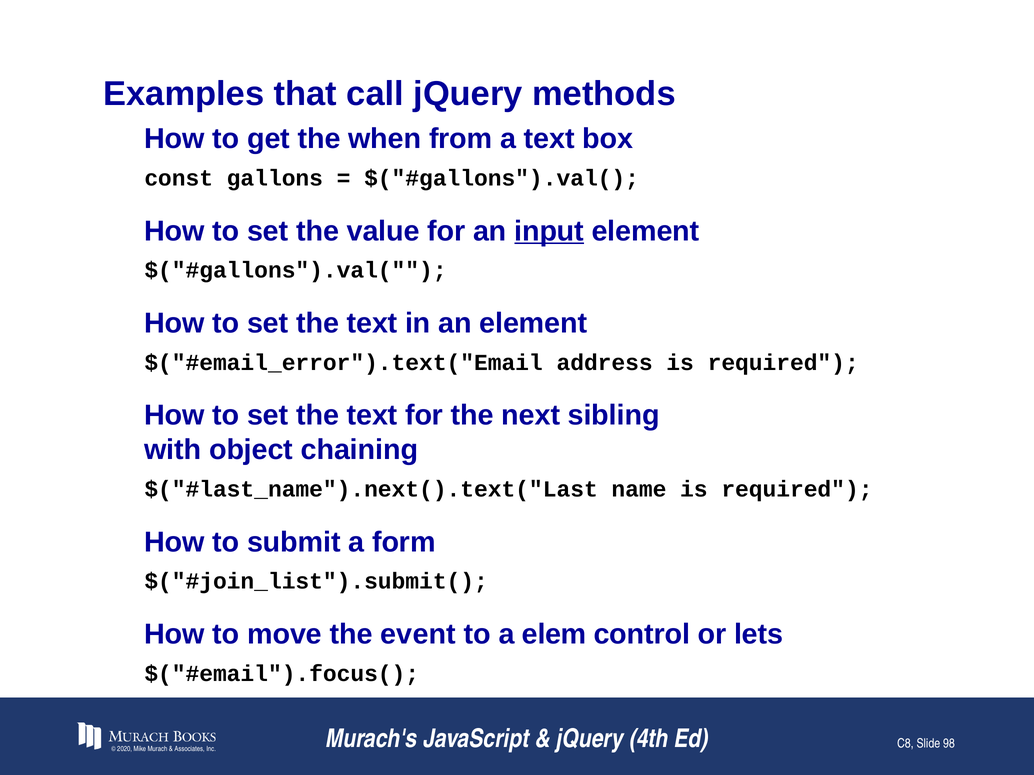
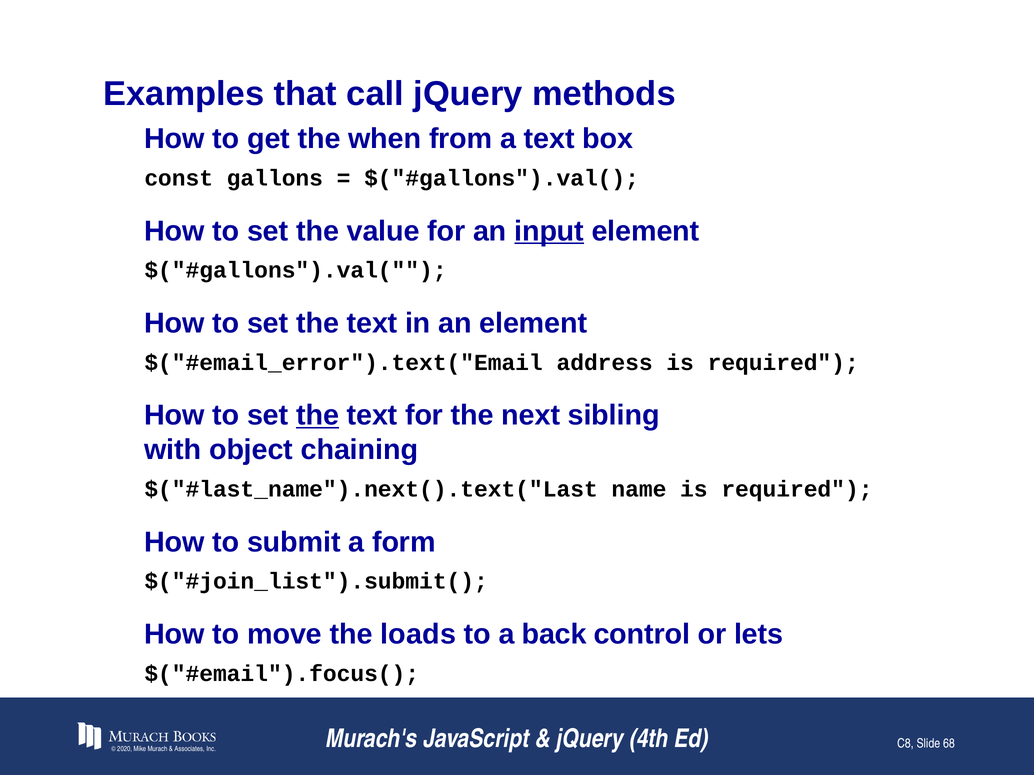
the at (318, 416) underline: none -> present
event: event -> loads
elem: elem -> back
98: 98 -> 68
